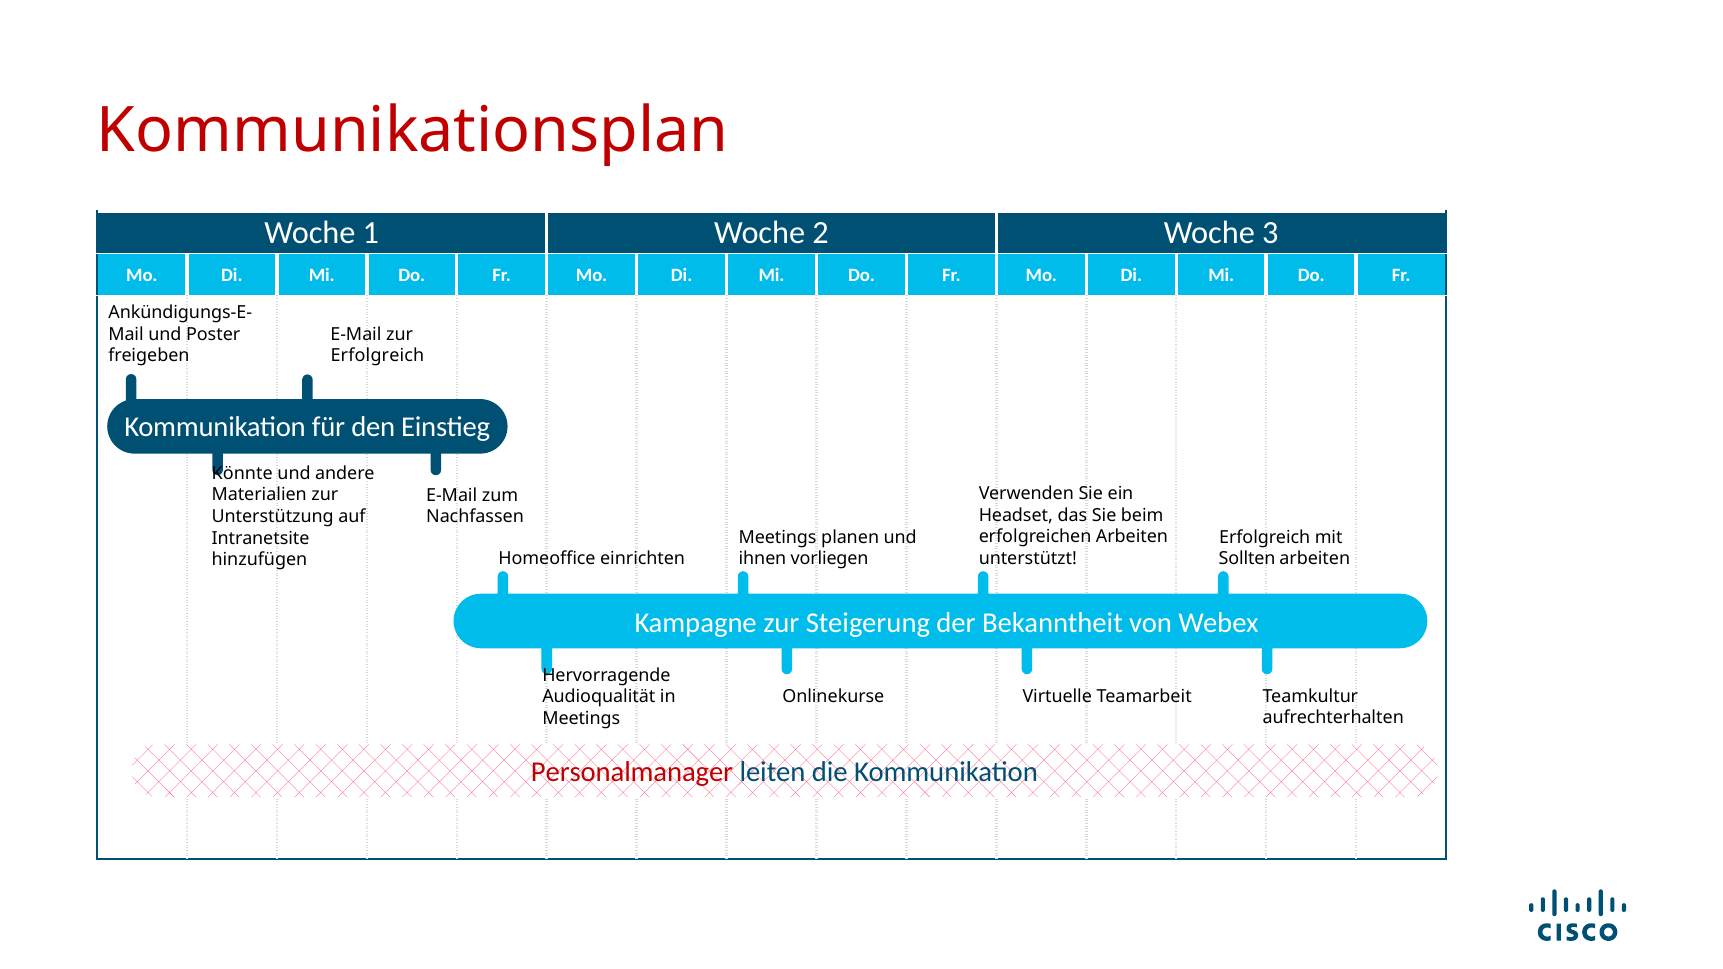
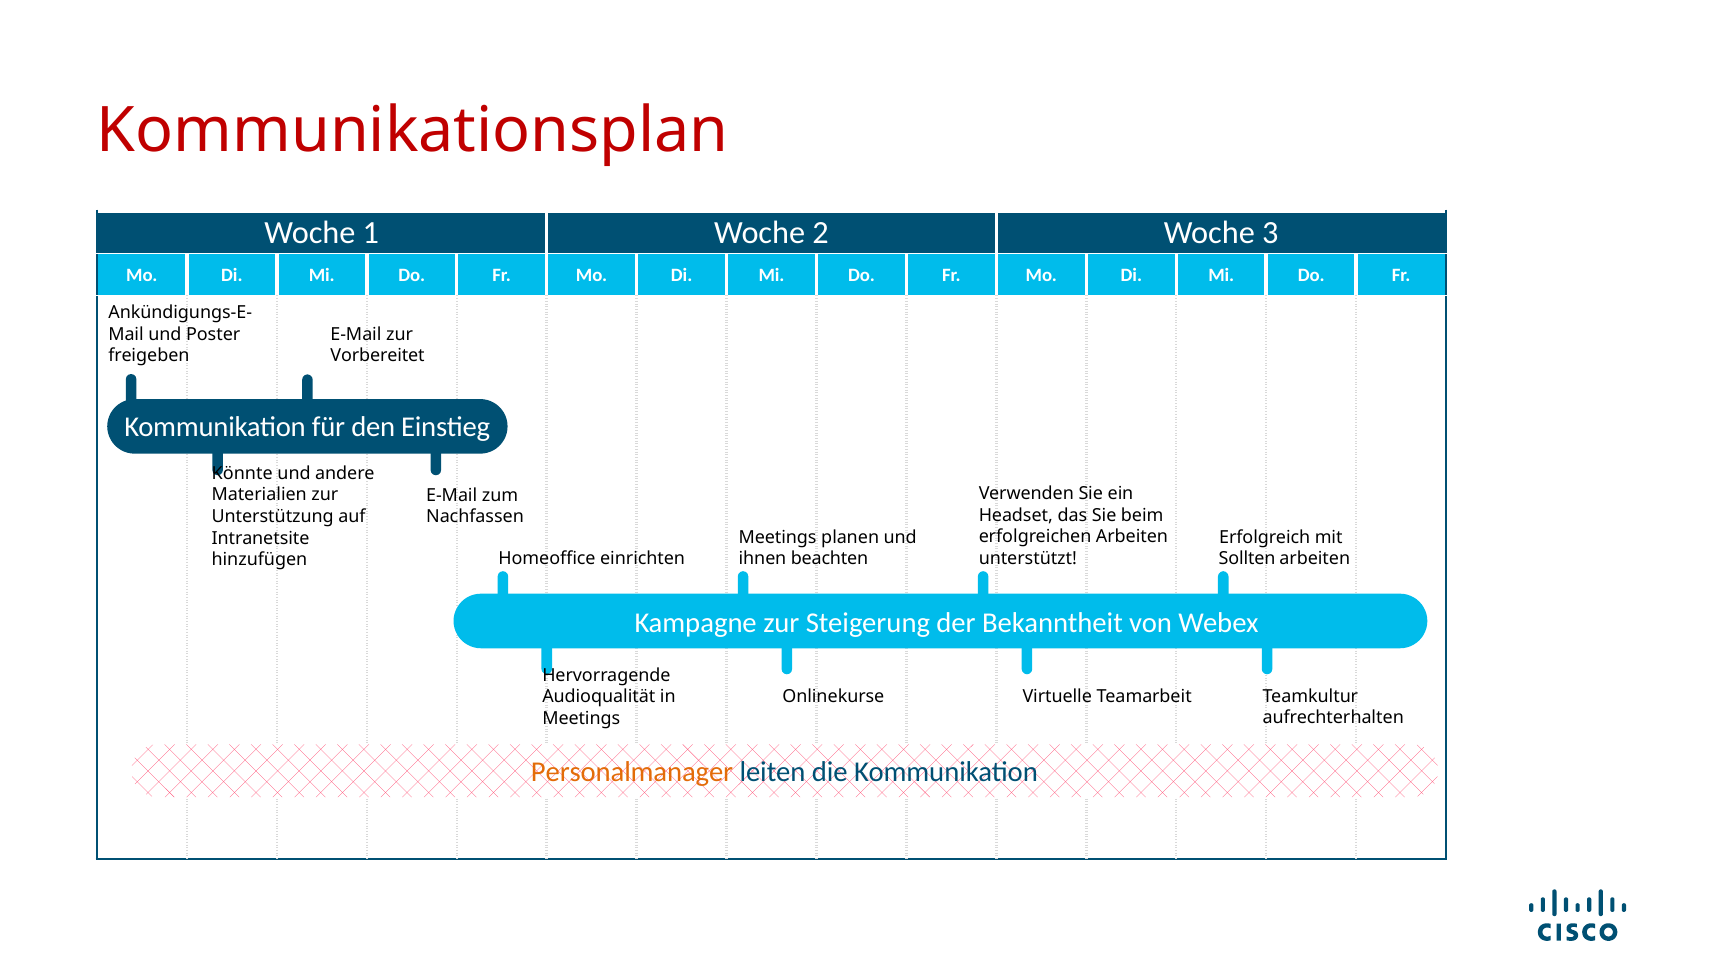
Erfolgreich at (377, 356): Erfolgreich -> Vorbereitet
vorliegen: vorliegen -> beachten
Personalmanager colour: red -> orange
